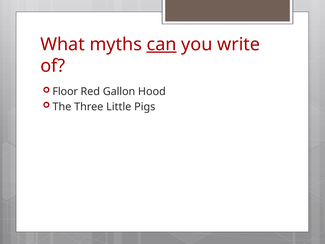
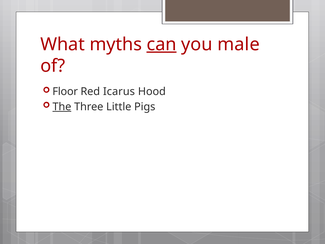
write: write -> male
Gallon: Gallon -> Icarus
The underline: none -> present
